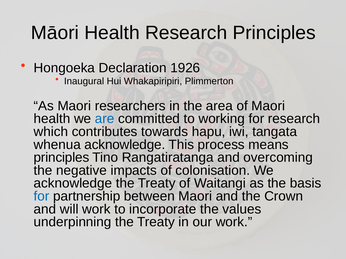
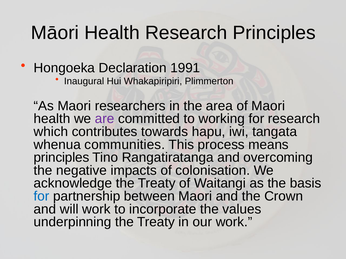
1926: 1926 -> 1991
are colour: blue -> purple
whenua acknowledge: acknowledge -> communities
